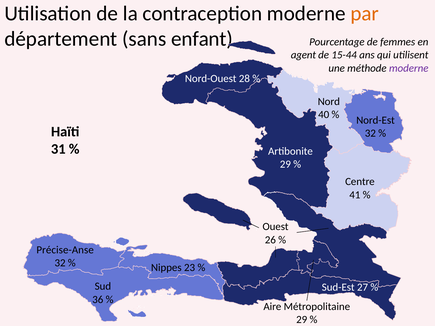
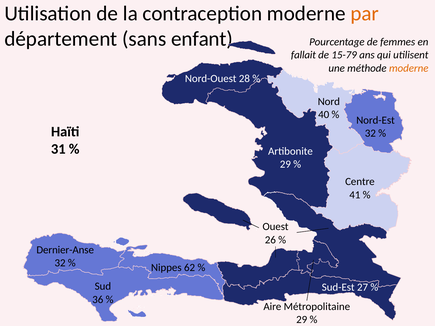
agent: agent -> fallait
15-44: 15-44 -> 15-79
moderne at (409, 68) colour: purple -> orange
Précise-Anse: Précise-Anse -> Dernier-Anse
23: 23 -> 62
